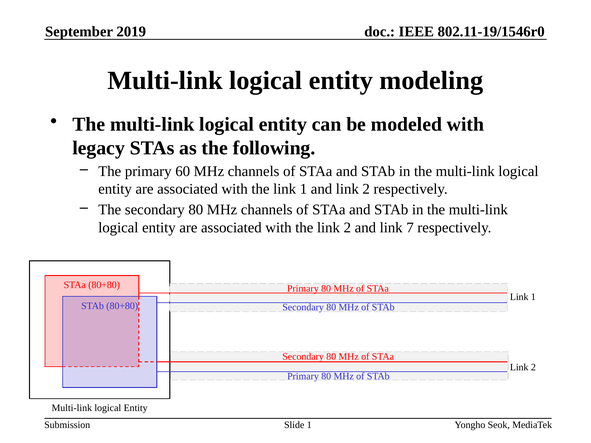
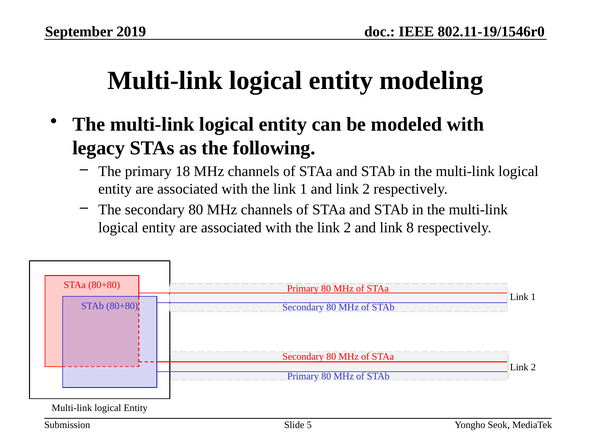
60: 60 -> 18
7: 7 -> 8
Slide 1: 1 -> 5
